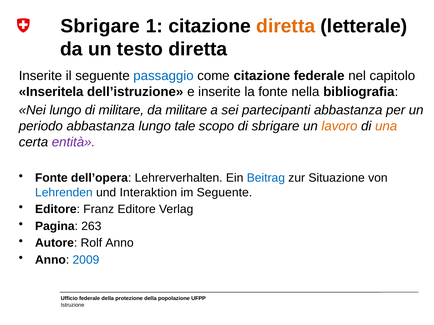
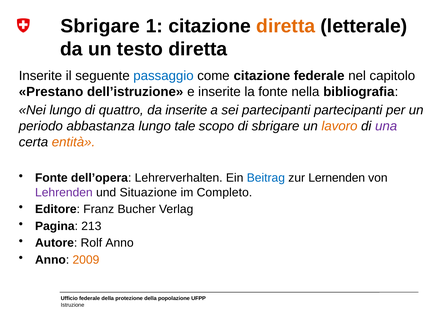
Inseritela: Inseritela -> Prestano
di militare: militare -> quattro
da militare: militare -> inserite
partecipanti abbastanza: abbastanza -> partecipanti
una colour: orange -> purple
entità colour: purple -> orange
Situazione: Situazione -> Lernenden
Lehrenden colour: blue -> purple
Interaktion: Interaktion -> Situazione
im Seguente: Seguente -> Completo
Franz Editore: Editore -> Bucher
263: 263 -> 213
2009 colour: blue -> orange
